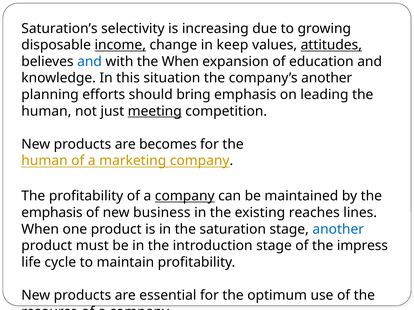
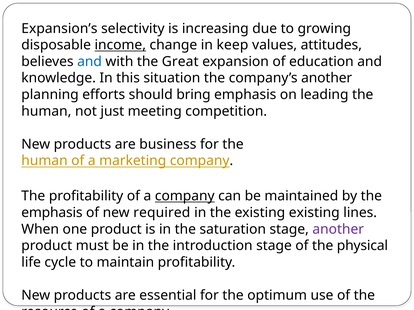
Saturation’s: Saturation’s -> Expansion’s
attitudes underline: present -> none
the When: When -> Great
meeting underline: present -> none
becomes: becomes -> business
business: business -> required
existing reaches: reaches -> existing
another at (338, 230) colour: blue -> purple
impress: impress -> physical
